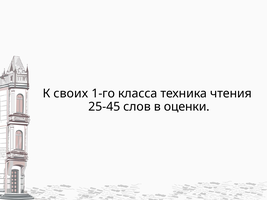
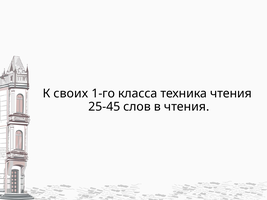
в оценки: оценки -> чтения
